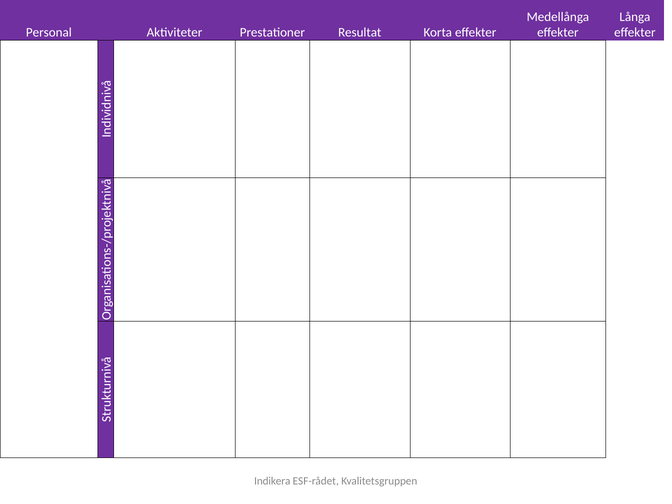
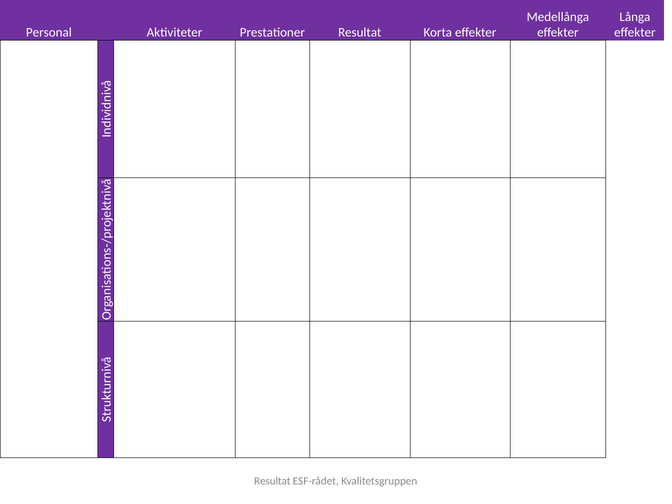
Indikera at (272, 481): Indikera -> Resultat
